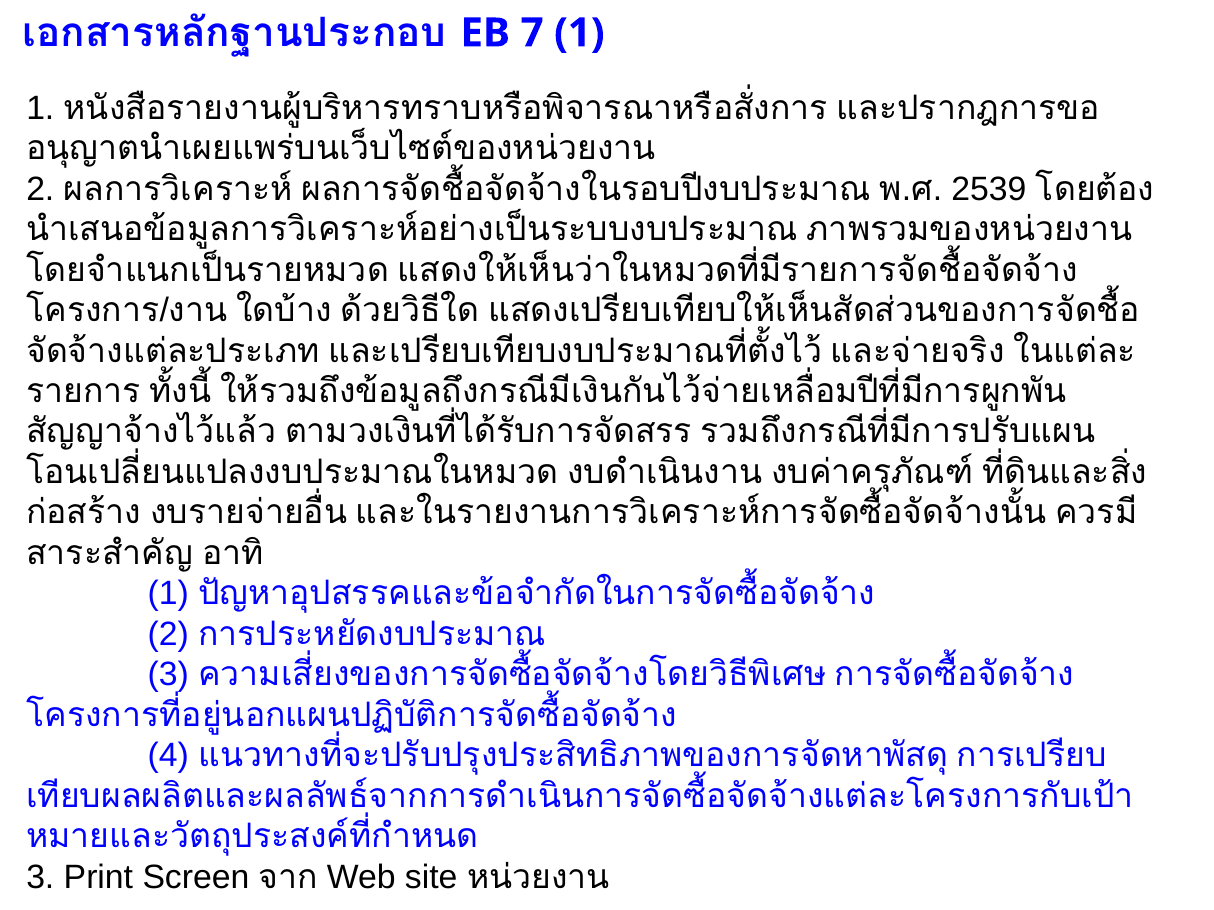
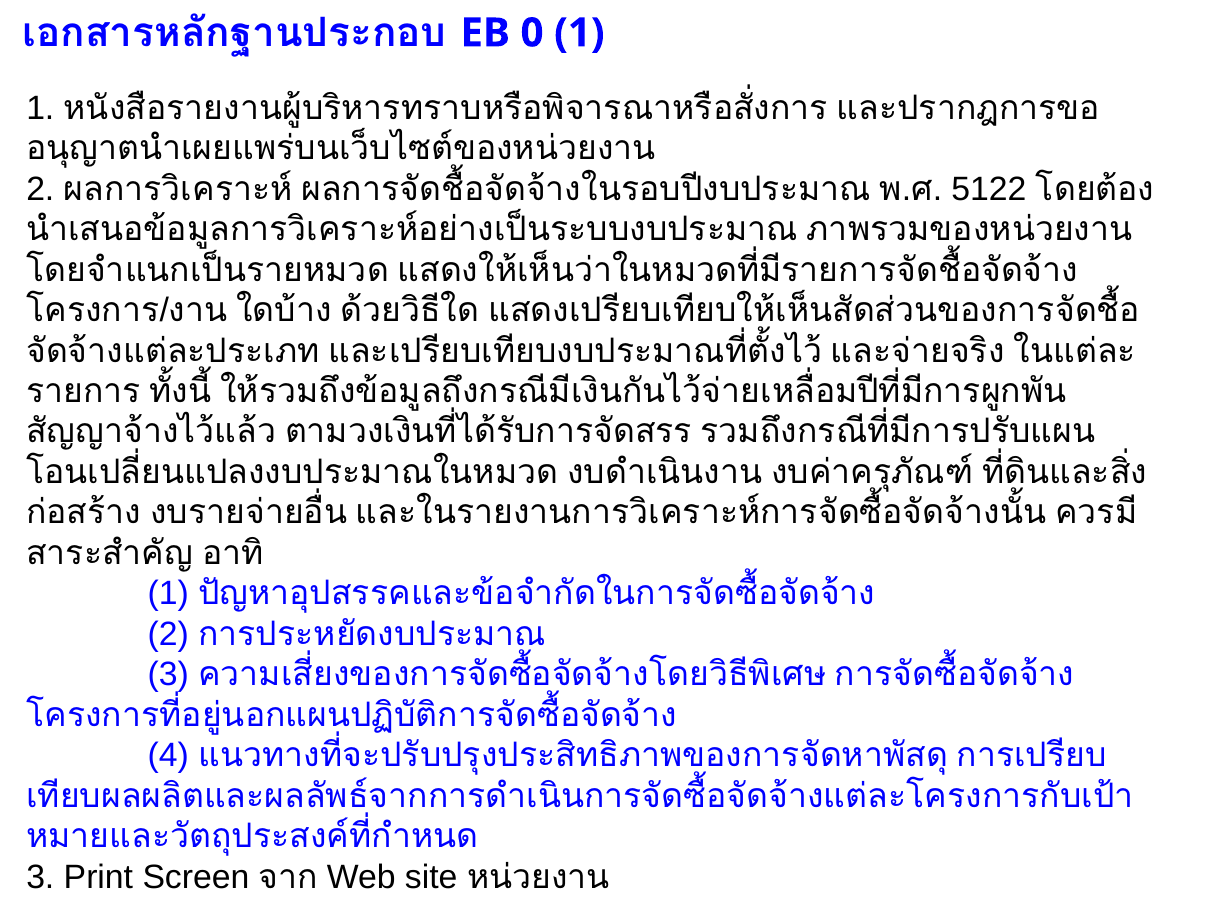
7: 7 -> 0
2539: 2539 -> 5122
